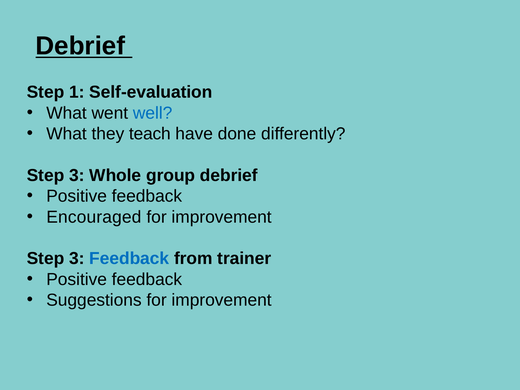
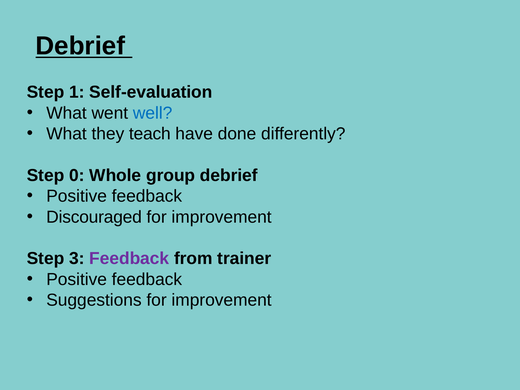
3 at (77, 175): 3 -> 0
Encouraged: Encouraged -> Discouraged
Feedback at (129, 259) colour: blue -> purple
